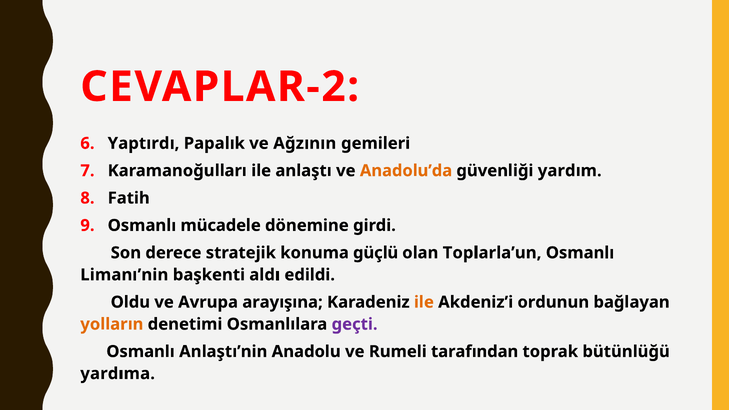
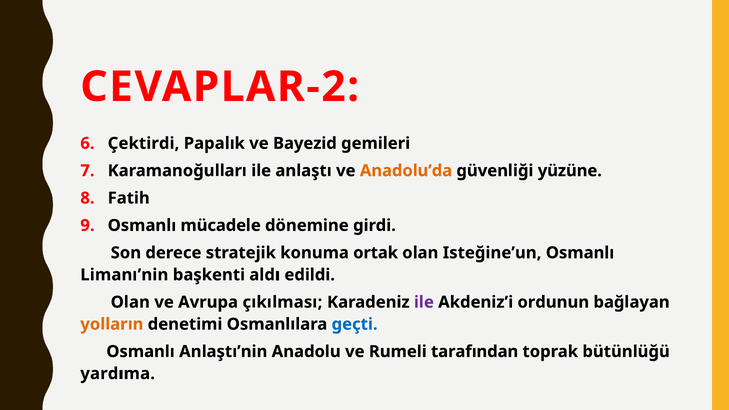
Yaptırdı: Yaptırdı -> Çektirdi
Ağzının: Ağzının -> Bayezid
yardım: yardım -> yüzüne
güçlü: güçlü -> ortak
Toplarla’un: Toplarla’un -> Isteğine’un
Oldu at (130, 302): Oldu -> Olan
arayışına: arayışına -> çıkılması
ile at (424, 302) colour: orange -> purple
geçti colour: purple -> blue
